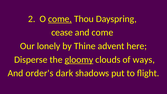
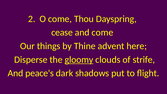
come at (60, 19) underline: present -> none
lonely: lonely -> things
ways: ways -> strife
order's: order's -> peace's
